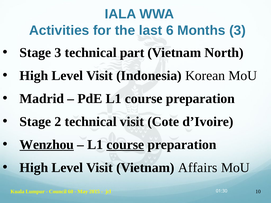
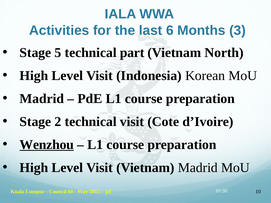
Stage 3: 3 -> 5
course at (125, 145) underline: present -> none
Vietnam Affairs: Affairs -> Madrid
